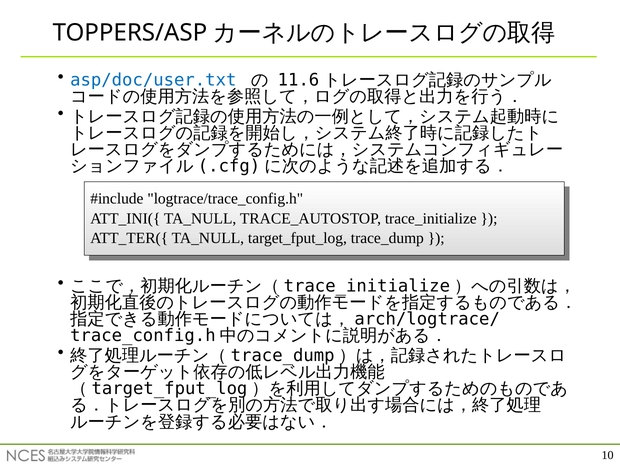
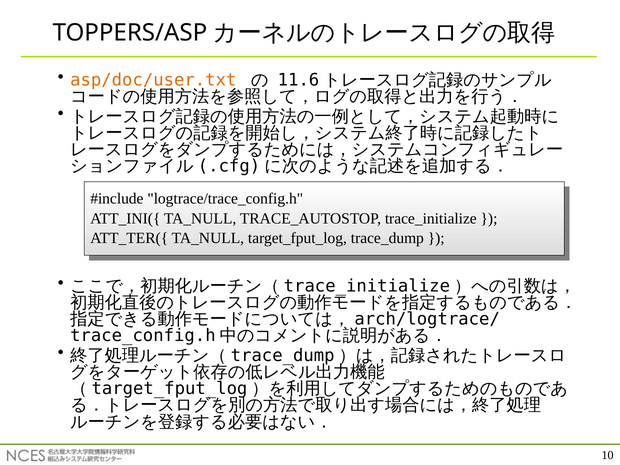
asp/doc/user.txt colour: blue -> orange
